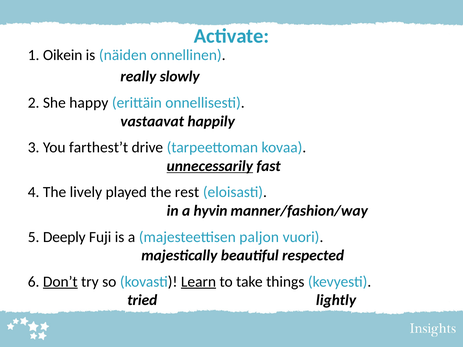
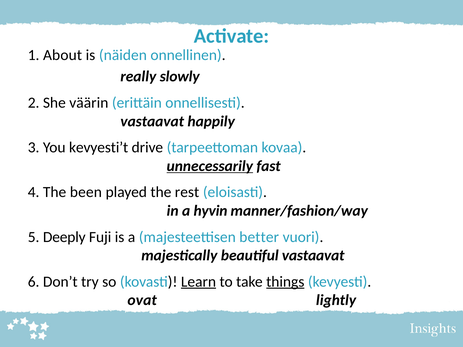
Oikein: Oikein -> About
happy: happy -> väärin
farthest’t: farthest’t -> kevyesti’t
lively: lively -> been
paljon: paljon -> better
beautiful respected: respected -> vastaavat
Don’t underline: present -> none
things underline: none -> present
tried: tried -> ovat
